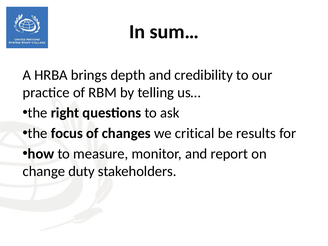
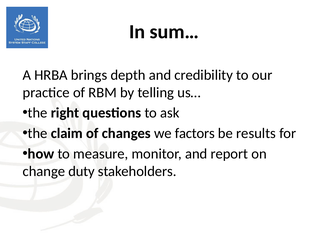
focus: focus -> claim
critical: critical -> factors
